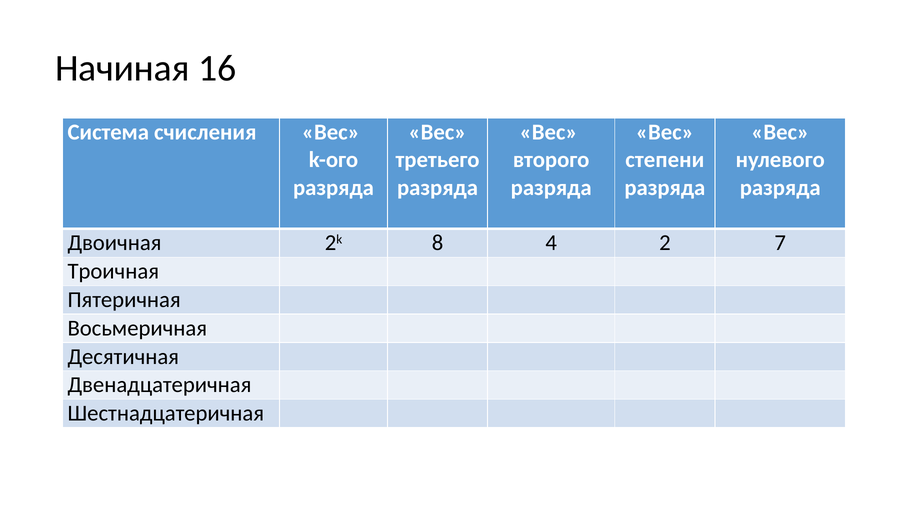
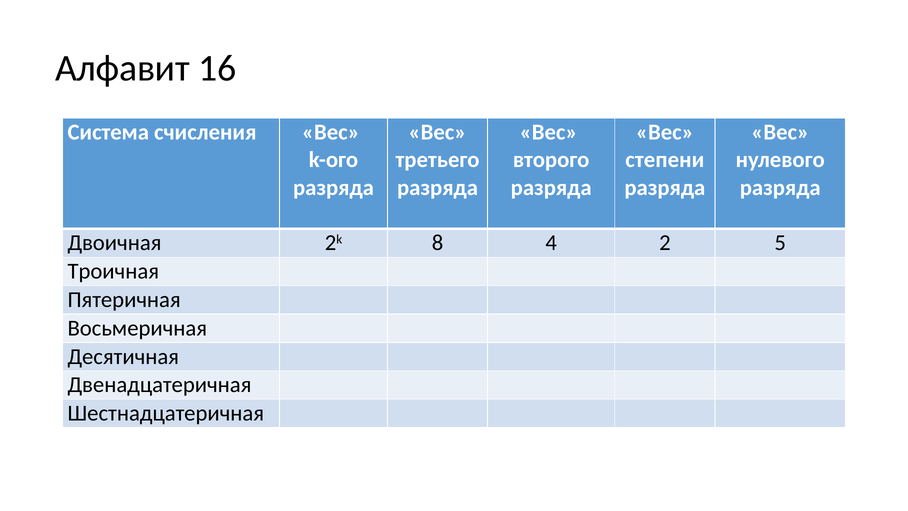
Начиная: Начиная -> Алфавит
7: 7 -> 5
